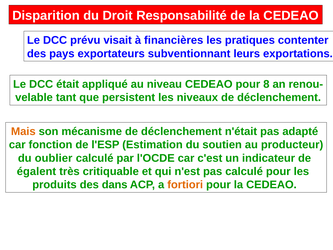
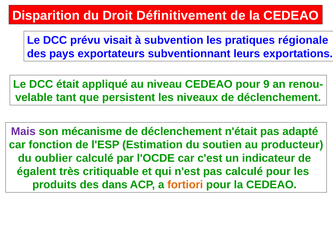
Responsabilité: Responsabilité -> Définitivement
financières: financières -> subvention
contenter: contenter -> régionale
8: 8 -> 9
Mais colour: orange -> purple
